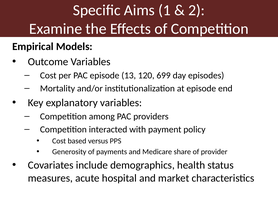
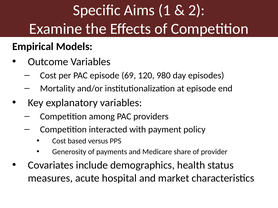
13: 13 -> 69
699: 699 -> 980
